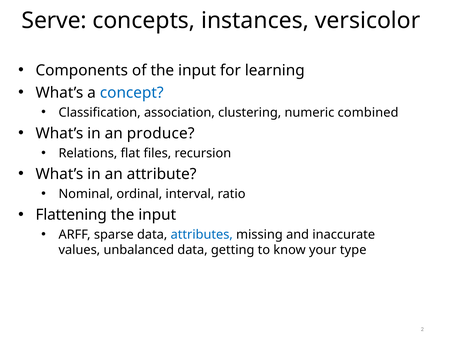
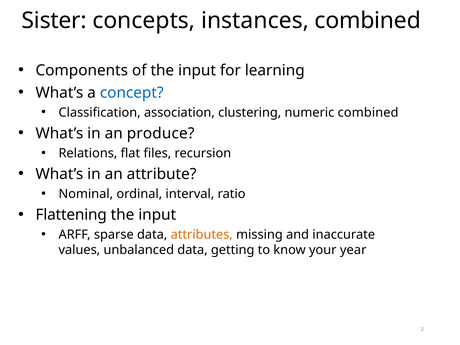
Serve: Serve -> Sister
instances versicolor: versicolor -> combined
attributes colour: blue -> orange
type: type -> year
